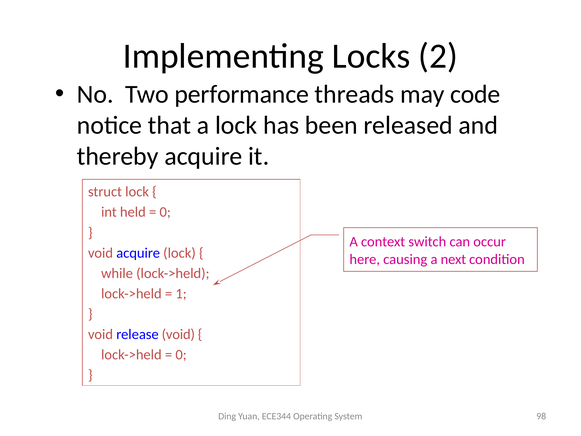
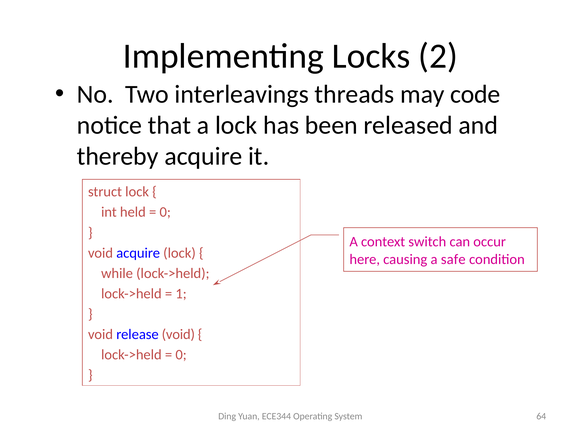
performance: performance -> interleavings
next: next -> safe
98: 98 -> 64
